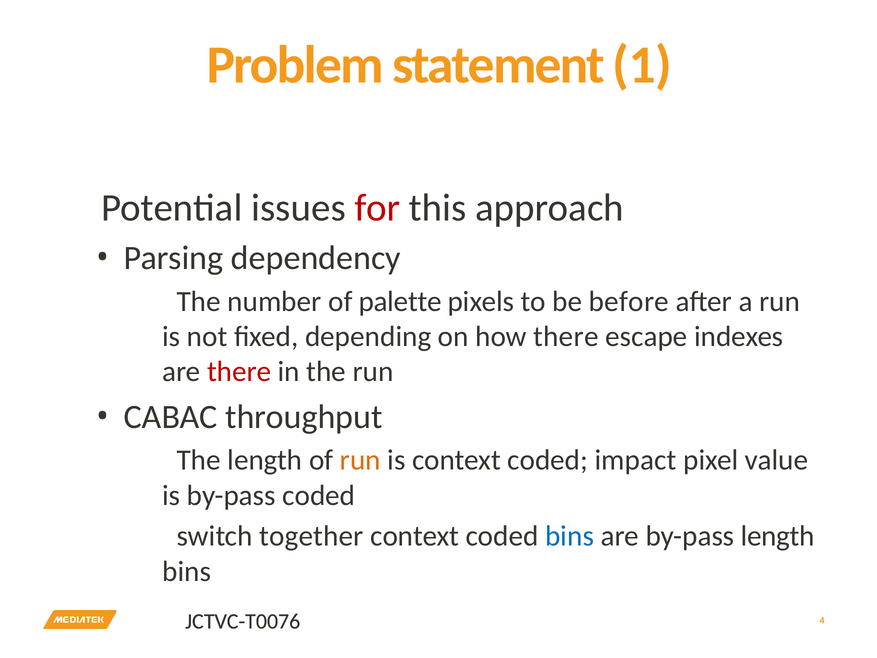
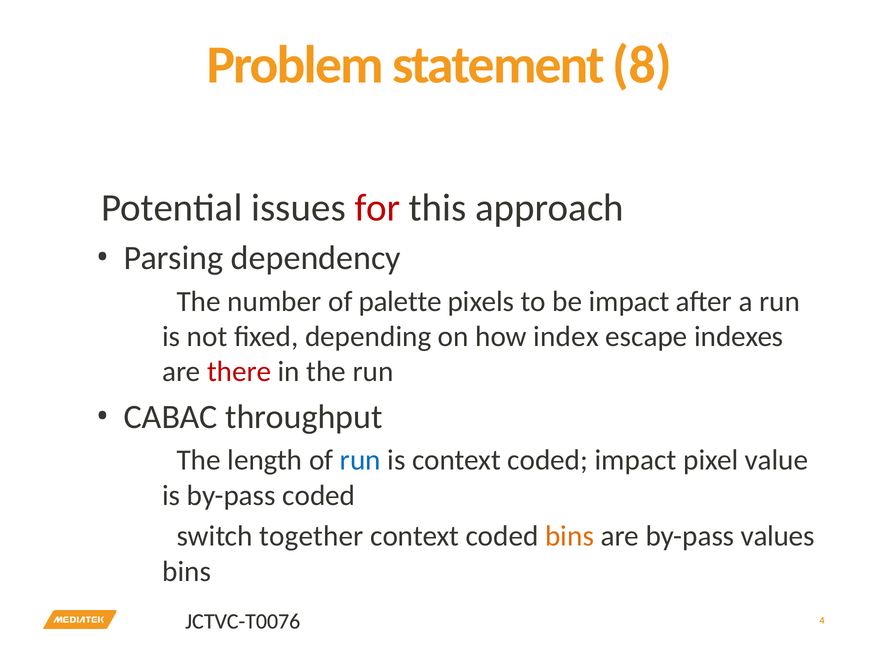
1: 1 -> 8
be before: before -> impact
how there: there -> index
run at (360, 460) colour: orange -> blue
bins at (570, 536) colour: blue -> orange
by-pass length: length -> values
